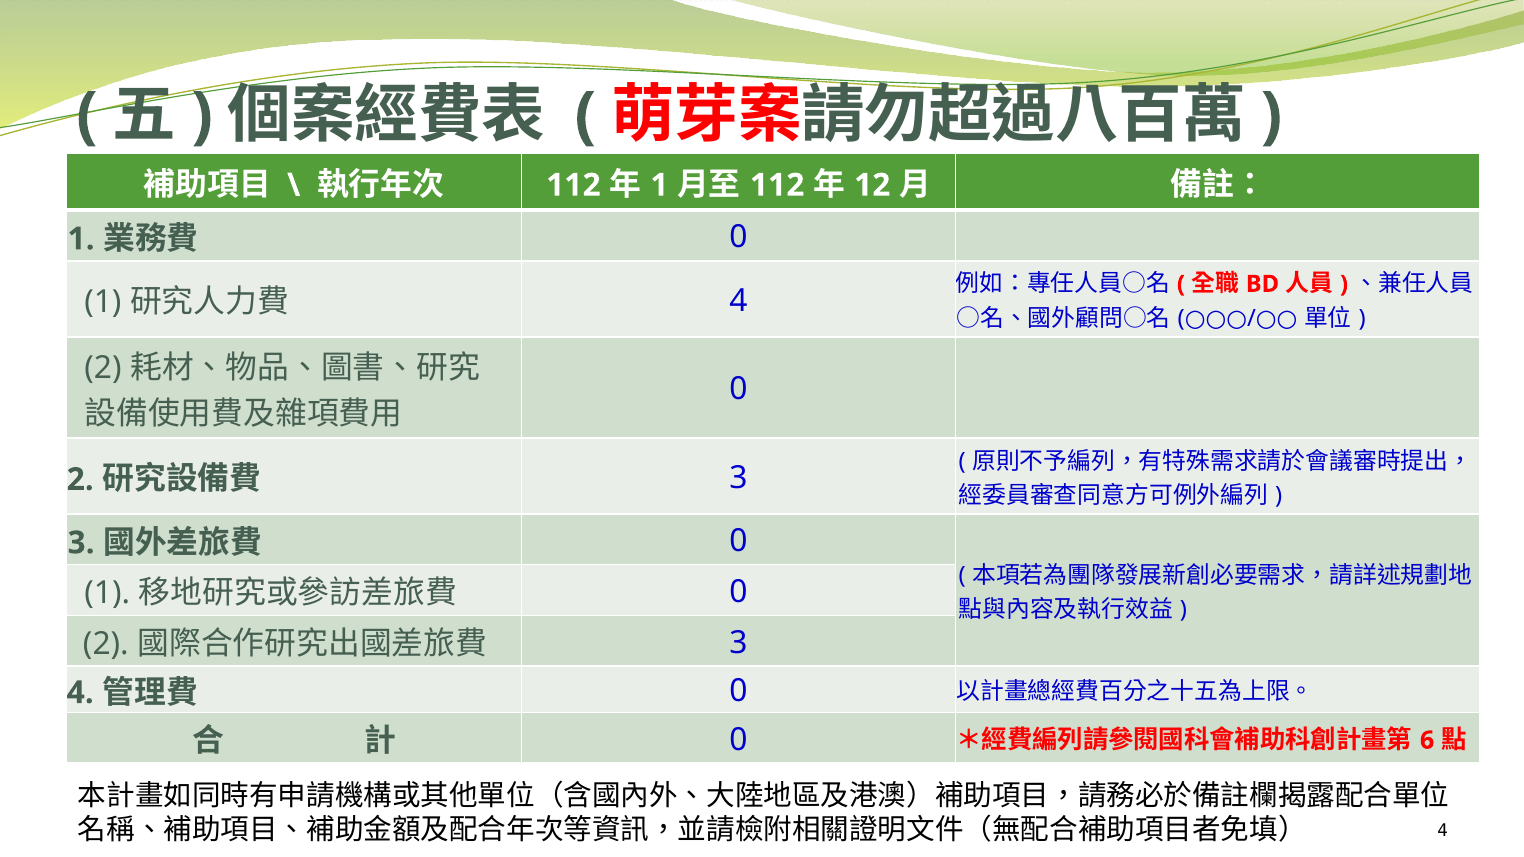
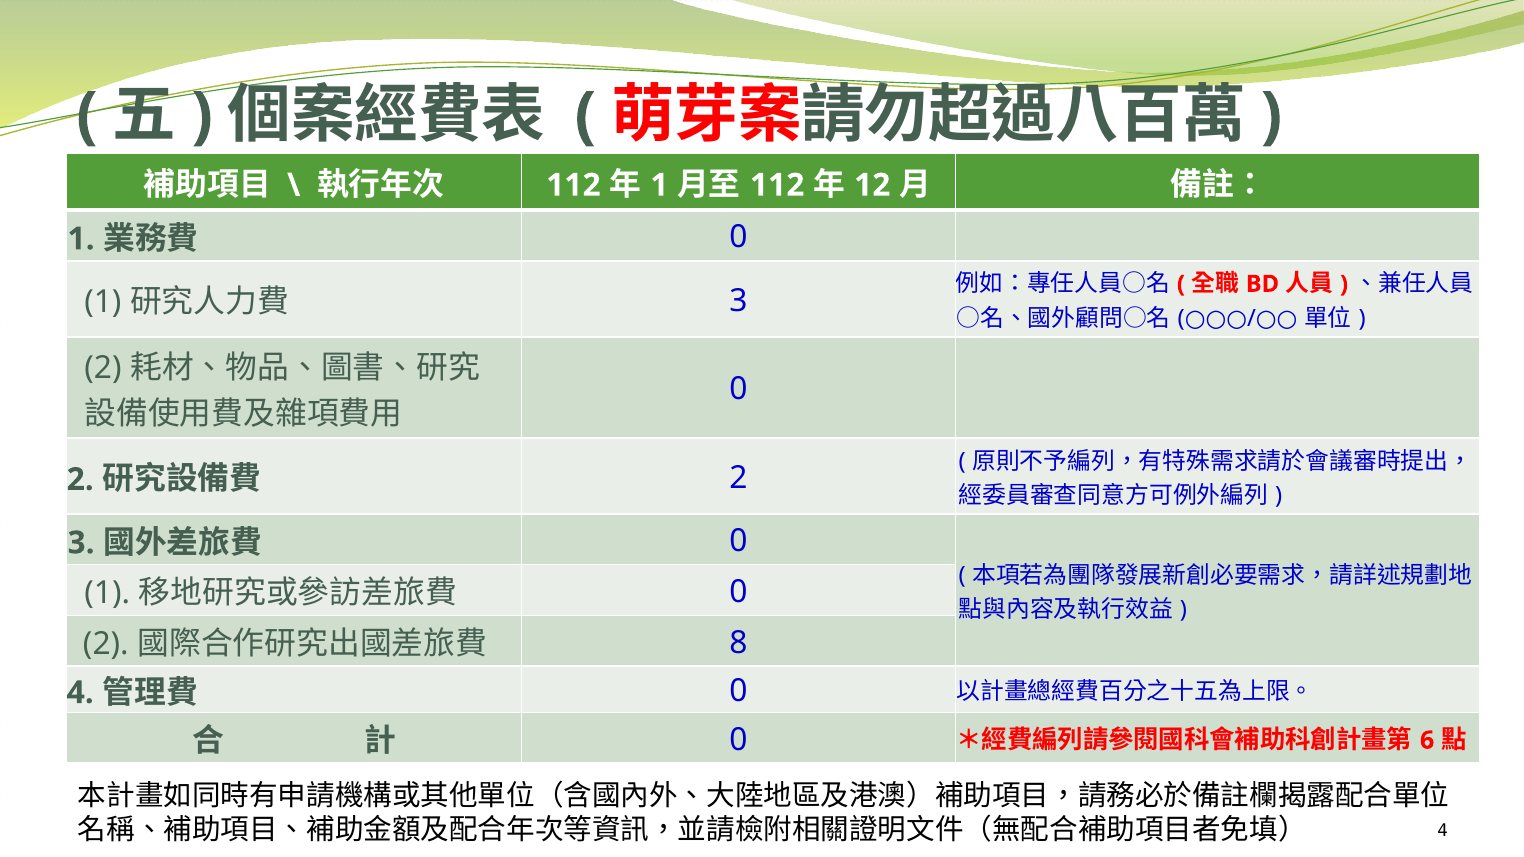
4 at (738, 301): 4 -> 3
3 at (738, 478): 3 -> 2
3 at (738, 643): 3 -> 8
